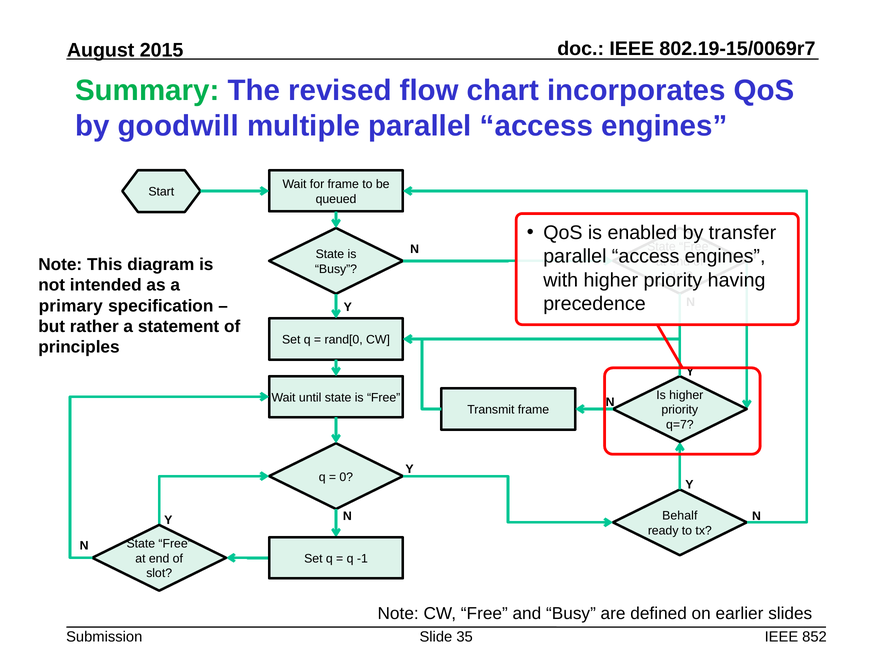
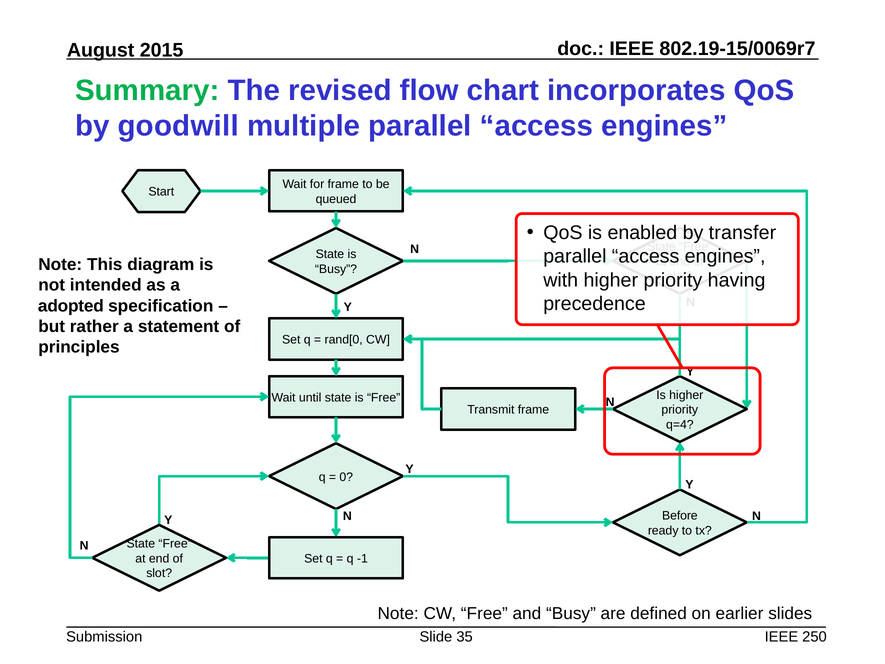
primary: primary -> adopted
q=7: q=7 -> q=4
Behalf: Behalf -> Before
852: 852 -> 250
